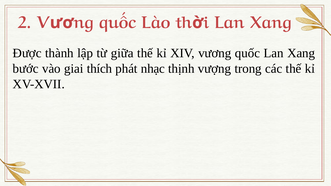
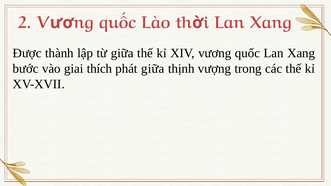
phát nhạc: nhạc -> giữa
